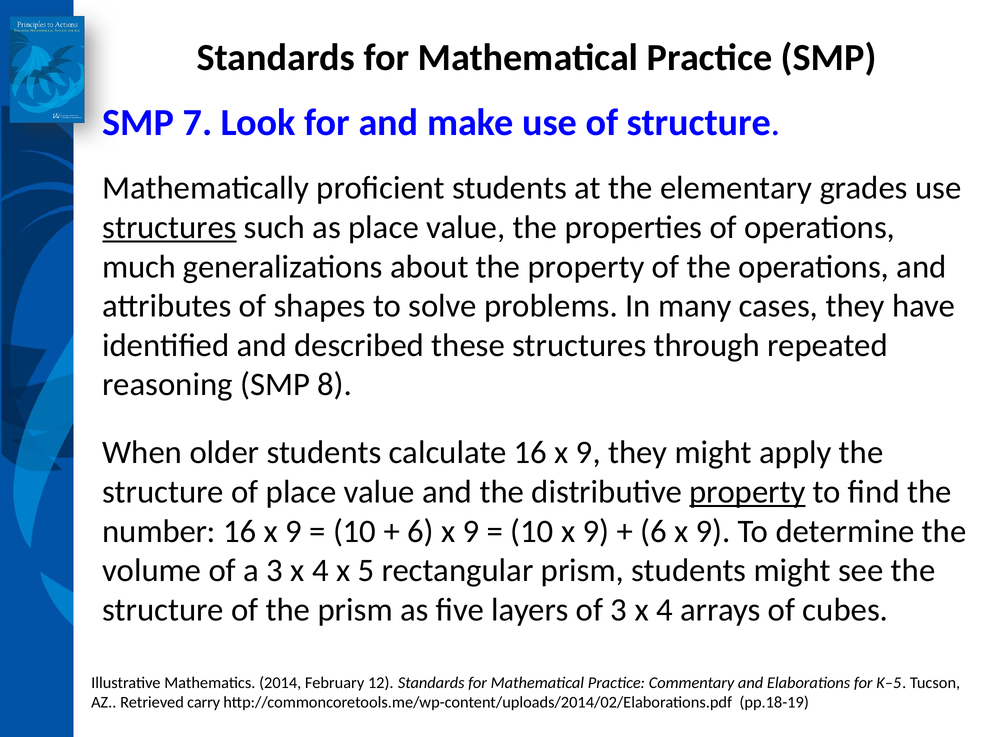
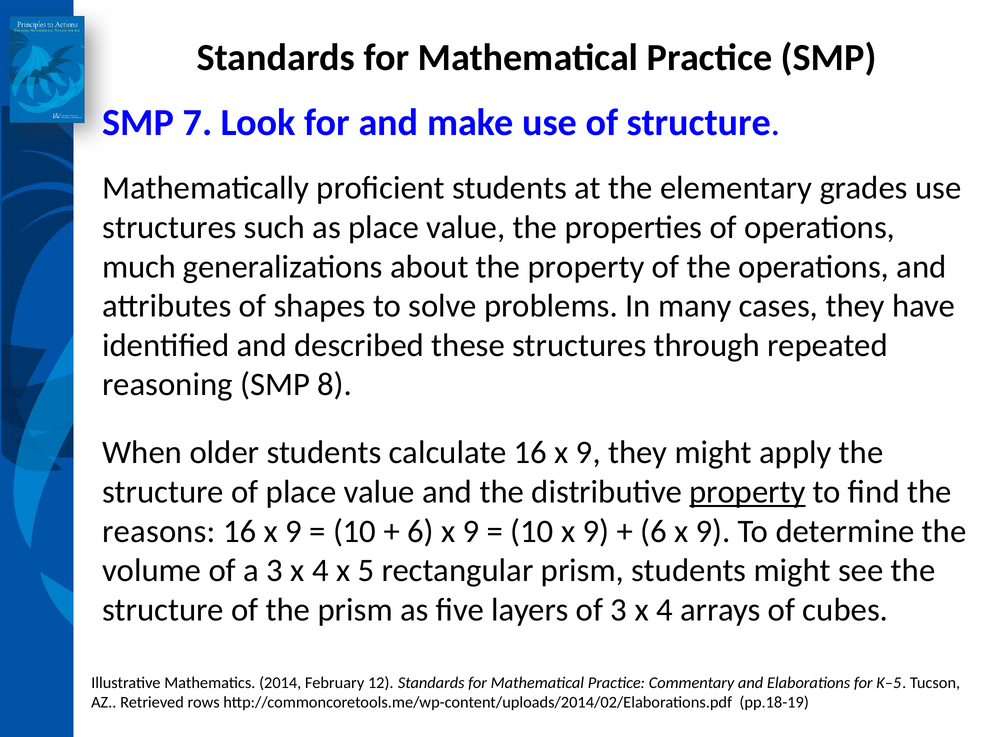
structures at (170, 227) underline: present -> none
number: number -> reasons
carry: carry -> rows
